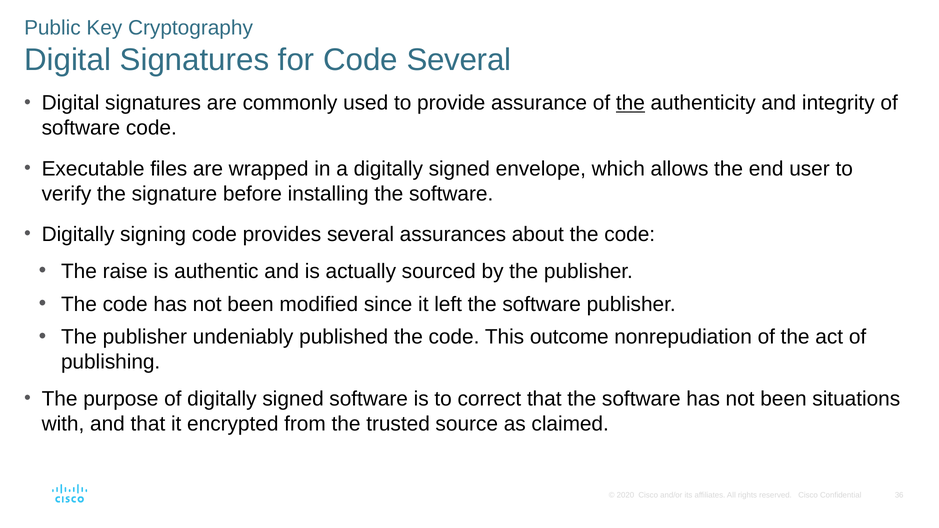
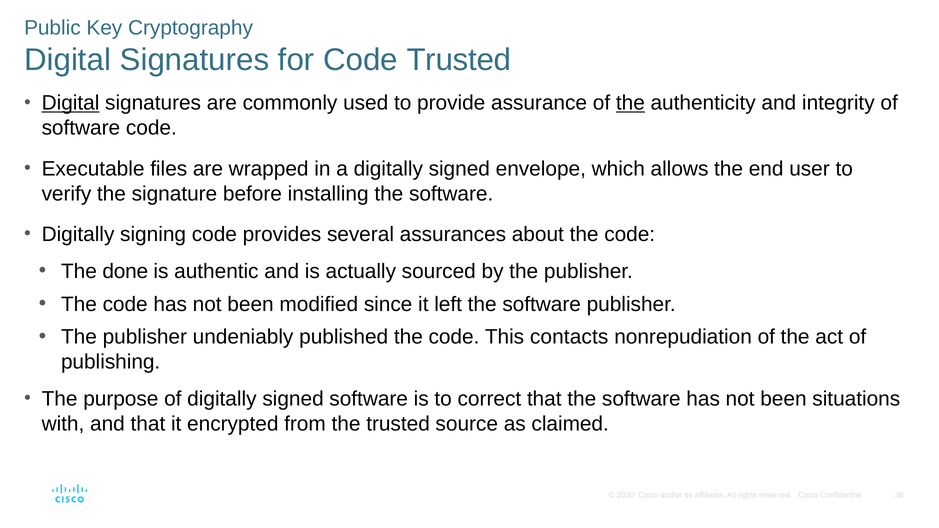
Code Several: Several -> Trusted
Digital at (71, 103) underline: none -> present
raise: raise -> done
outcome: outcome -> contacts
